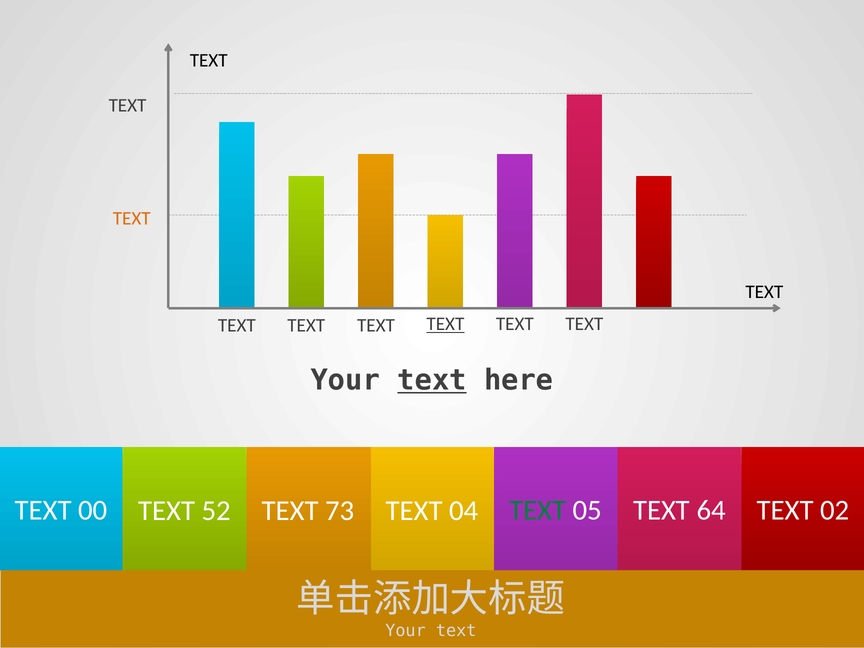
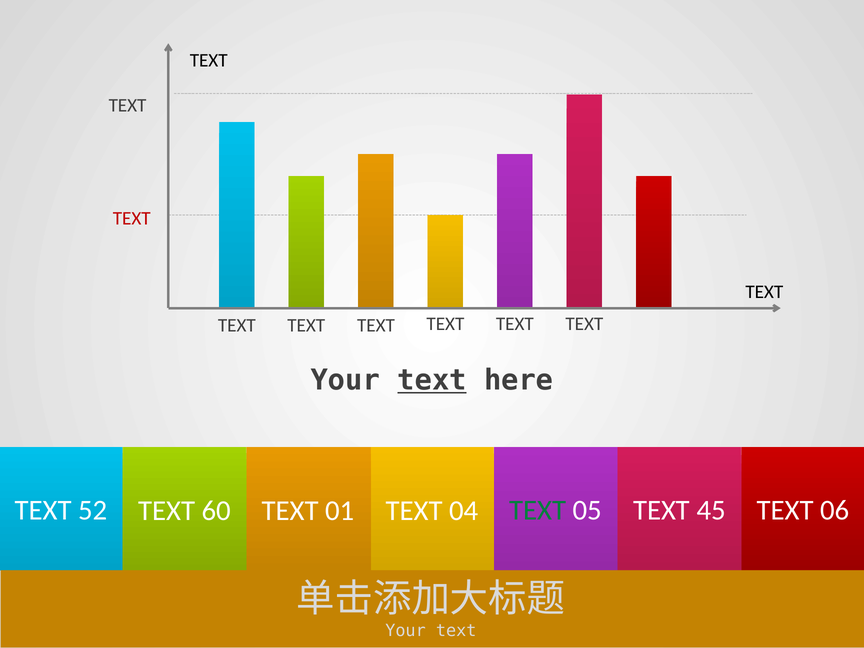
TEXT at (132, 219) colour: orange -> red
TEXT at (445, 324) underline: present -> none
00: 00 -> 52
52: 52 -> 60
73: 73 -> 01
64: 64 -> 45
02: 02 -> 06
